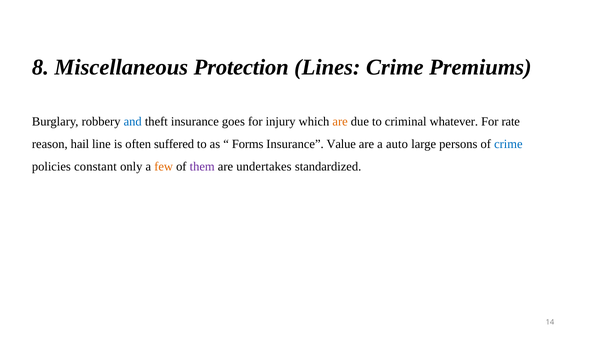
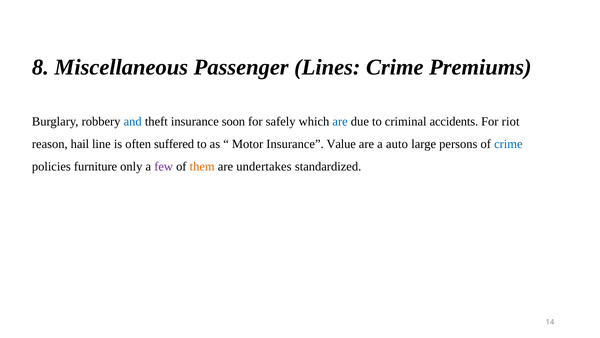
Protection: Protection -> Passenger
goes: goes -> soon
injury: injury -> safely
are at (340, 121) colour: orange -> blue
whatever: whatever -> accidents
rate: rate -> riot
Forms: Forms -> Motor
constant: constant -> furniture
few colour: orange -> purple
them colour: purple -> orange
